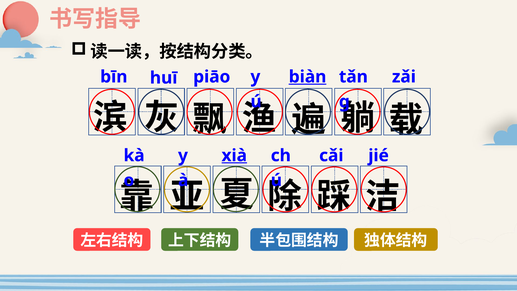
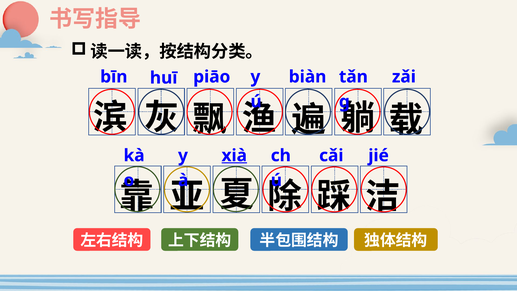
biàn underline: present -> none
